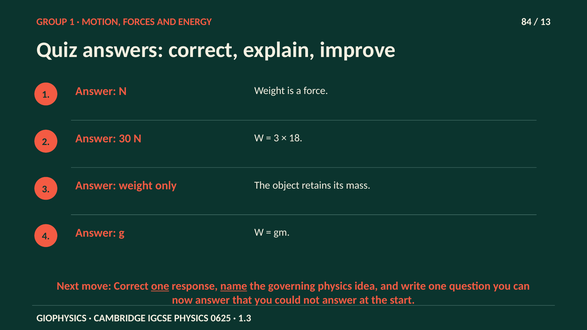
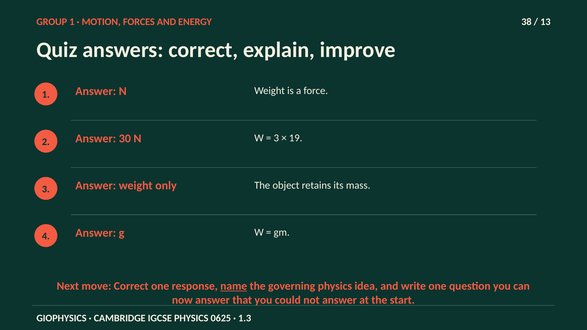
84: 84 -> 38
18: 18 -> 19
one at (160, 286) underline: present -> none
